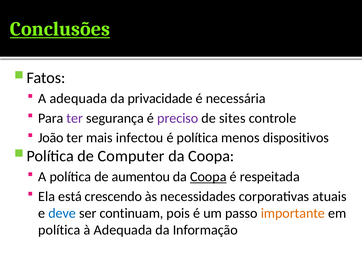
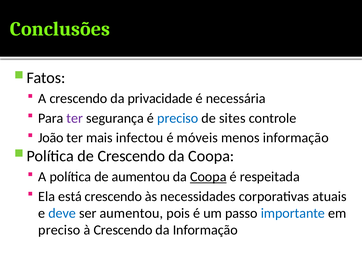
Conclusões underline: present -> none
A adequada: adequada -> crescendo
preciso at (178, 118) colour: purple -> blue
é política: política -> móveis
menos dispositivos: dispositivos -> informação
de Computer: Computer -> Crescendo
ser continuam: continuam -> aumentou
importante colour: orange -> blue
política at (59, 230): política -> preciso
à Adequada: Adequada -> Crescendo
